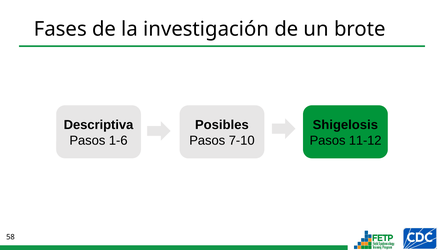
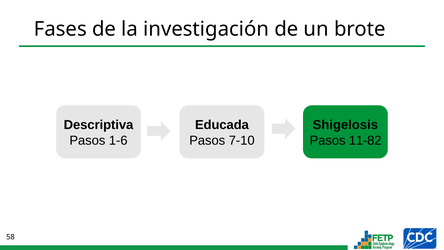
Posibles: Posibles -> Educada
11-12: 11-12 -> 11-82
